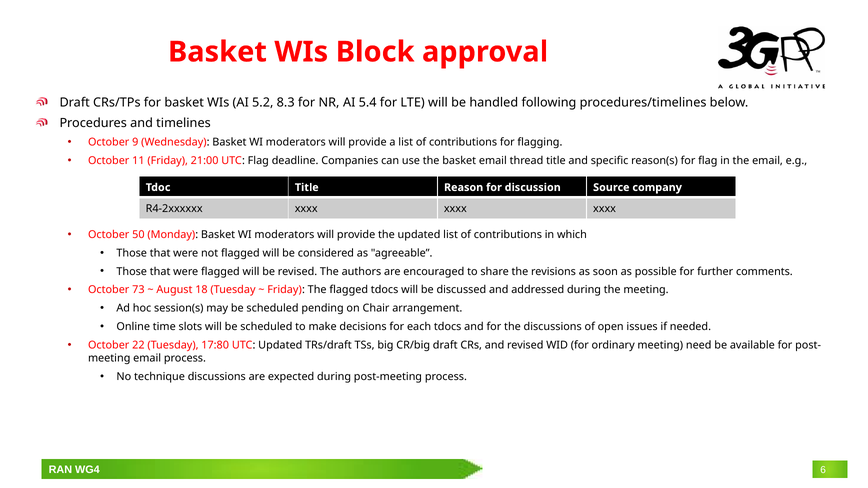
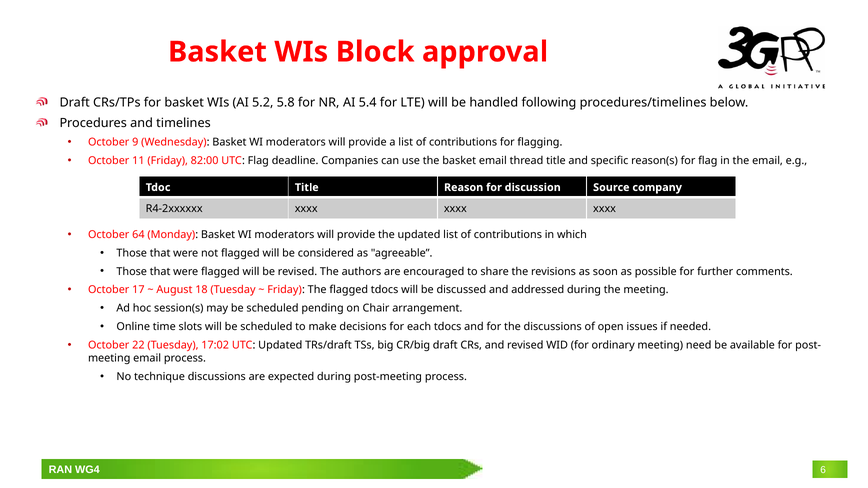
8.3: 8.3 -> 5.8
21:00: 21:00 -> 82:00
50: 50 -> 64
73: 73 -> 17
17:80: 17:80 -> 17:02
